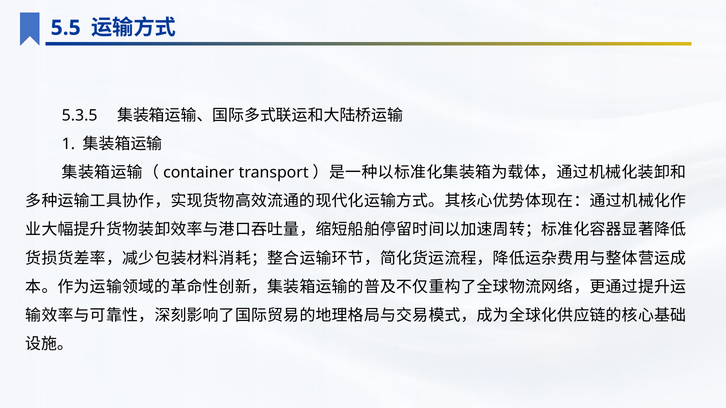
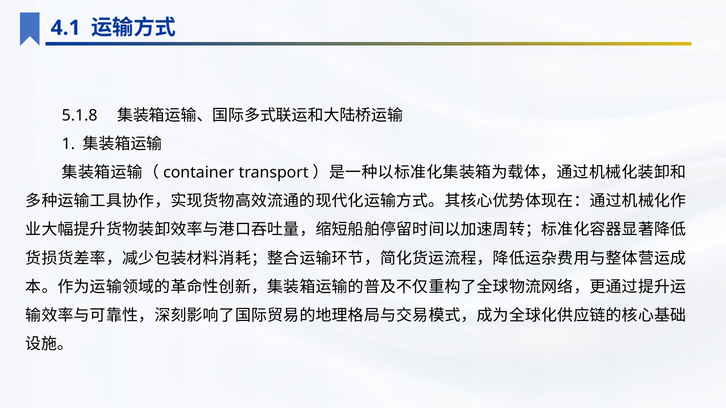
5.5: 5.5 -> 4.1
5.3.5: 5.3.5 -> 5.1.8
